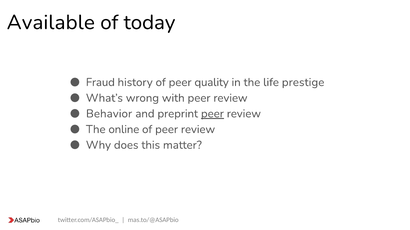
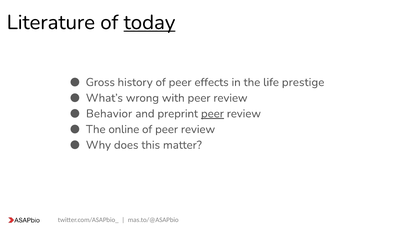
Available: Available -> Literature
today underline: none -> present
Fraud: Fraud -> Gross
quality: quality -> effects
